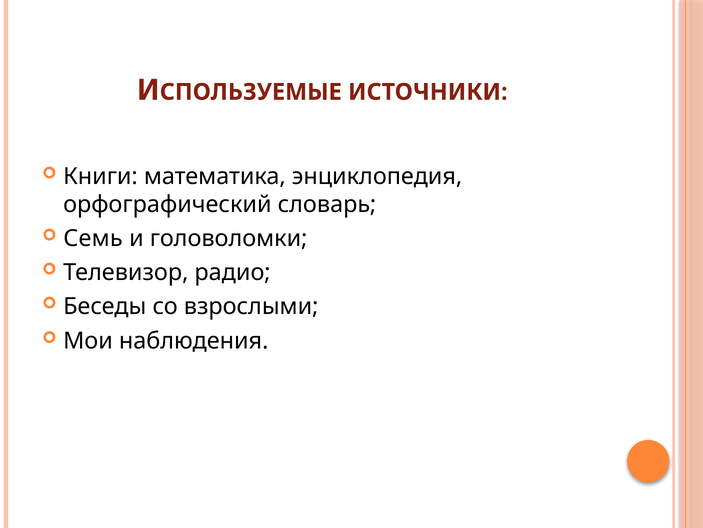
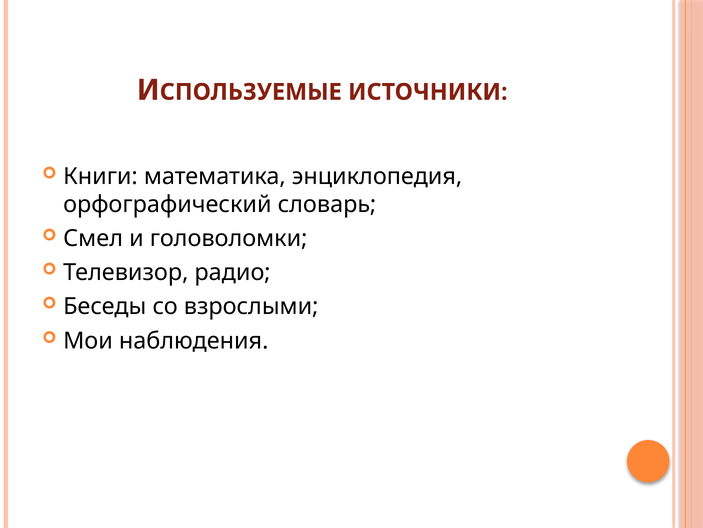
Семь: Семь -> Смел
